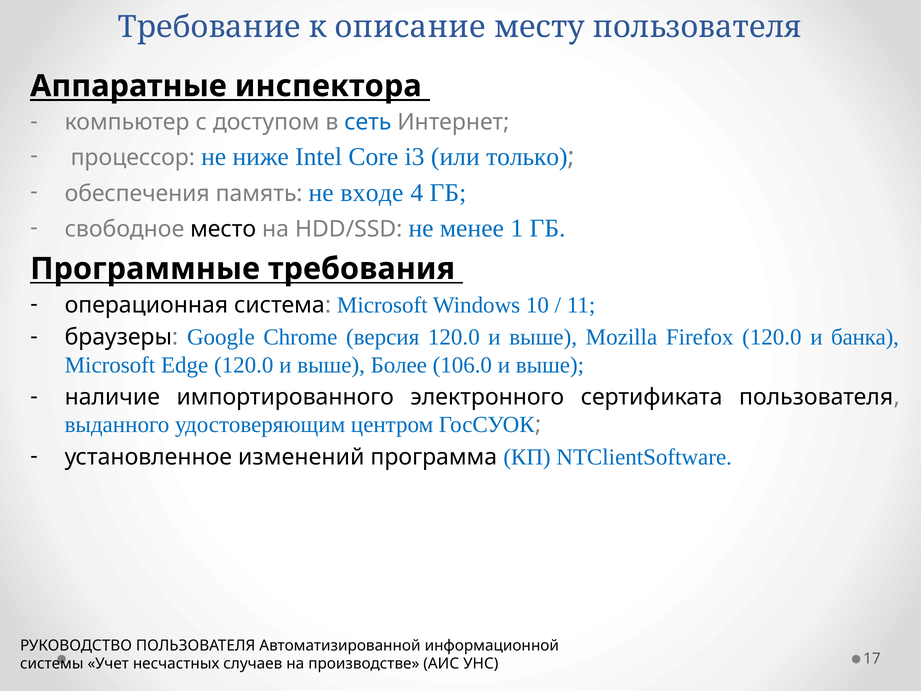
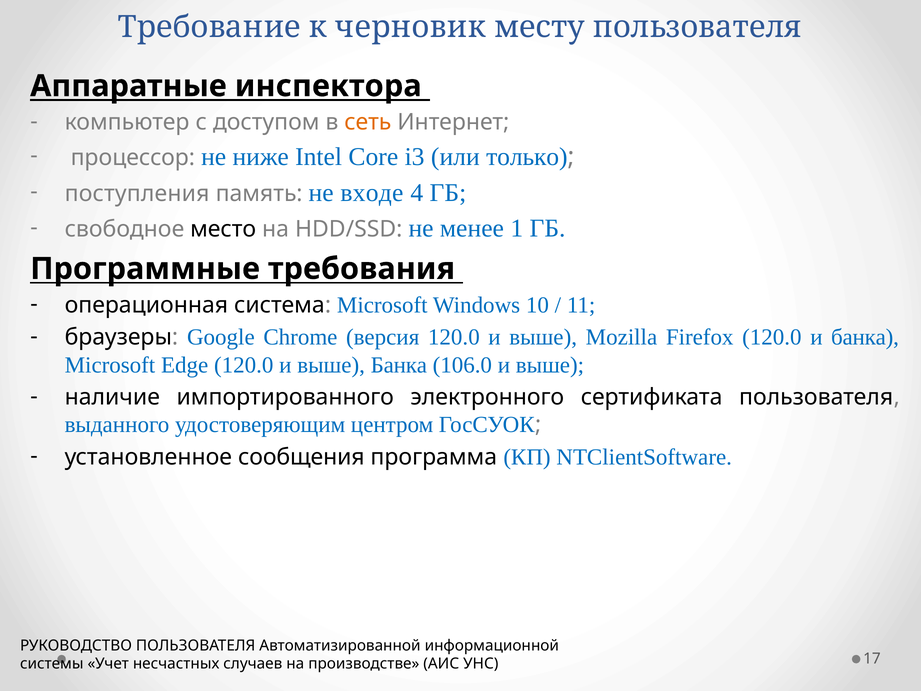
описание: описание -> черновик
сеть colour: blue -> orange
обеспечения: обеспечения -> поступления
выше Более: Более -> Банка
изменений: изменений -> сообщения
